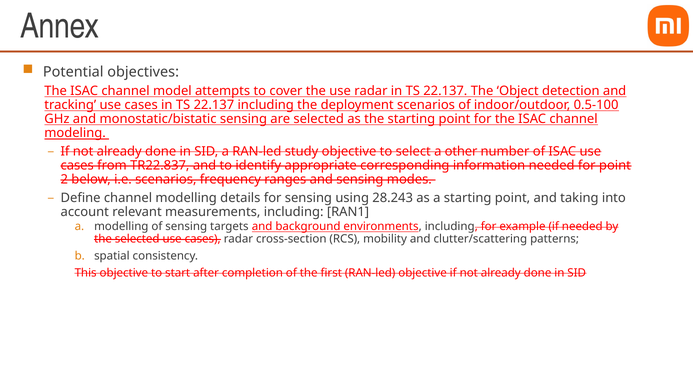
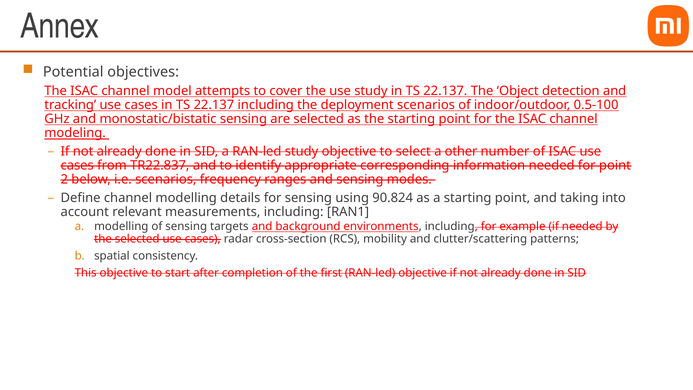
use radar: radar -> study
28.243: 28.243 -> 90.824
